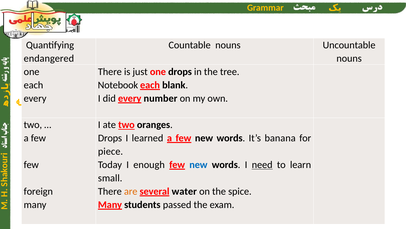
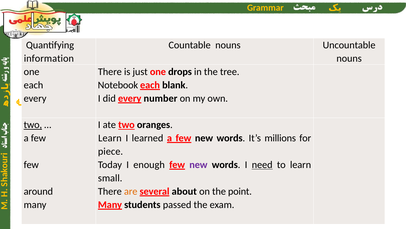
endangered: endangered -> information
two at (33, 125) underline: none -> present
Drops at (110, 138): Drops -> Learn
banana: banana -> millions
new at (198, 164) colour: blue -> purple
foreign: foreign -> around
water: water -> about
spice: spice -> point
